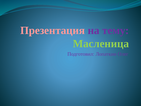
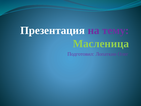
Презентация colour: pink -> white
